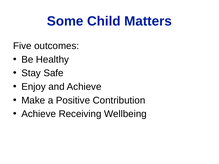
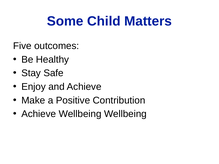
Achieve Receiving: Receiving -> Wellbeing
